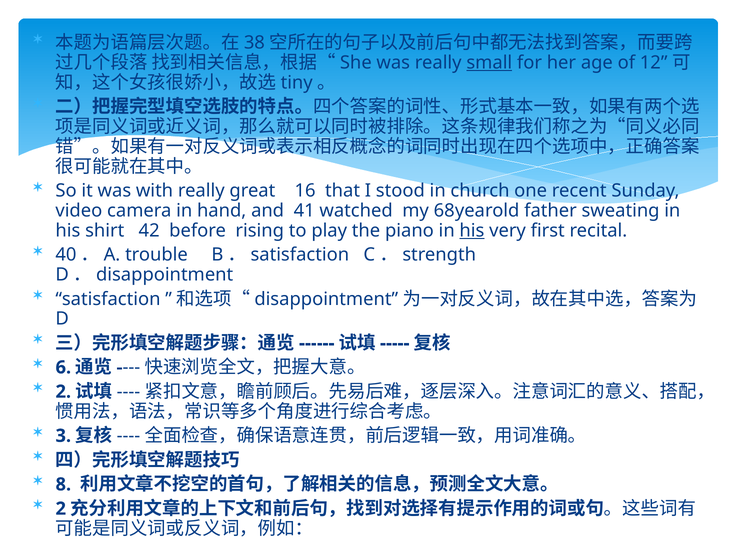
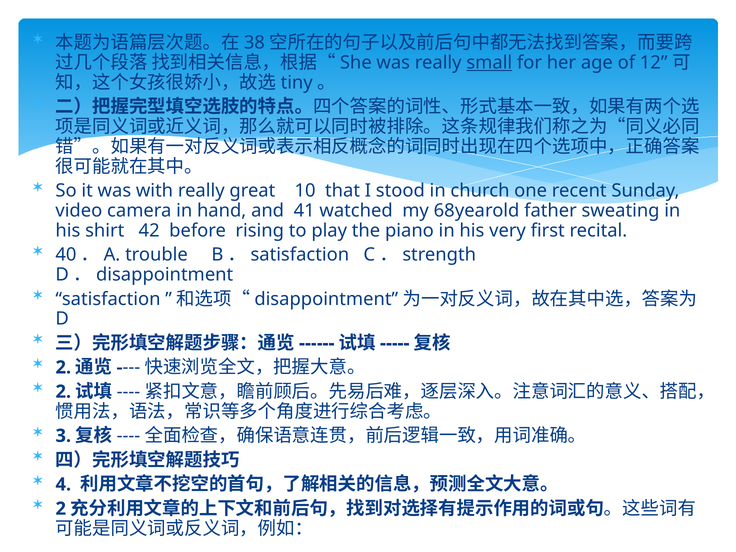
16: 16 -> 10
his at (472, 230) underline: present -> none
6 at (63, 367): 6 -> 2
8: 8 -> 4
